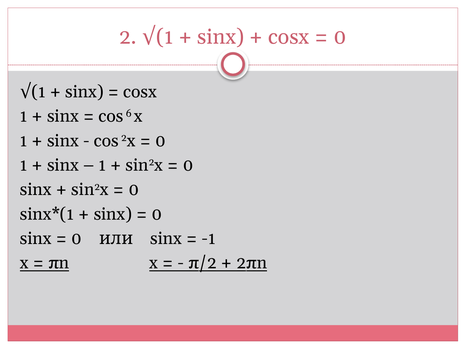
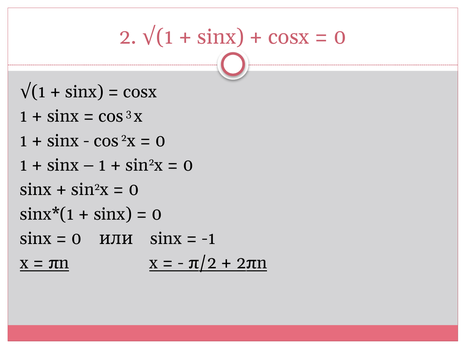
6: 6 -> 3
